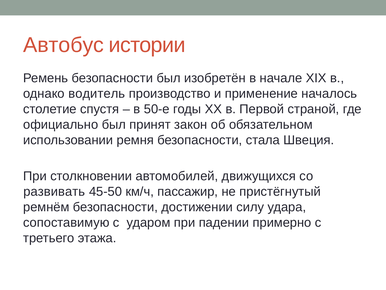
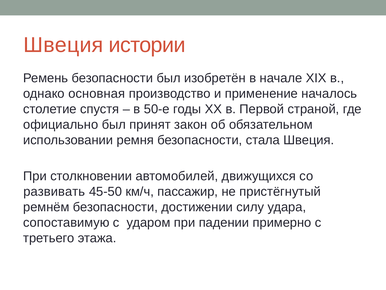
Автобус at (64, 45): Автобус -> Швеция
водитель: водитель -> основная
